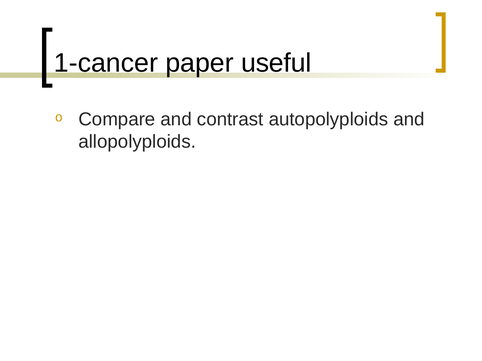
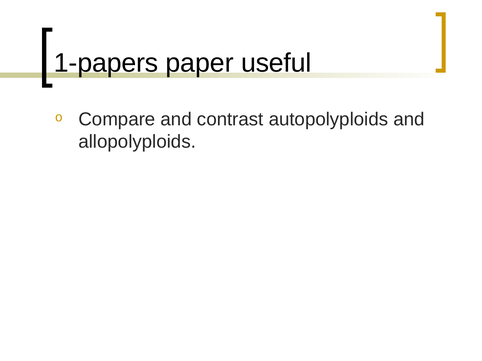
1-cancer: 1-cancer -> 1-papers
